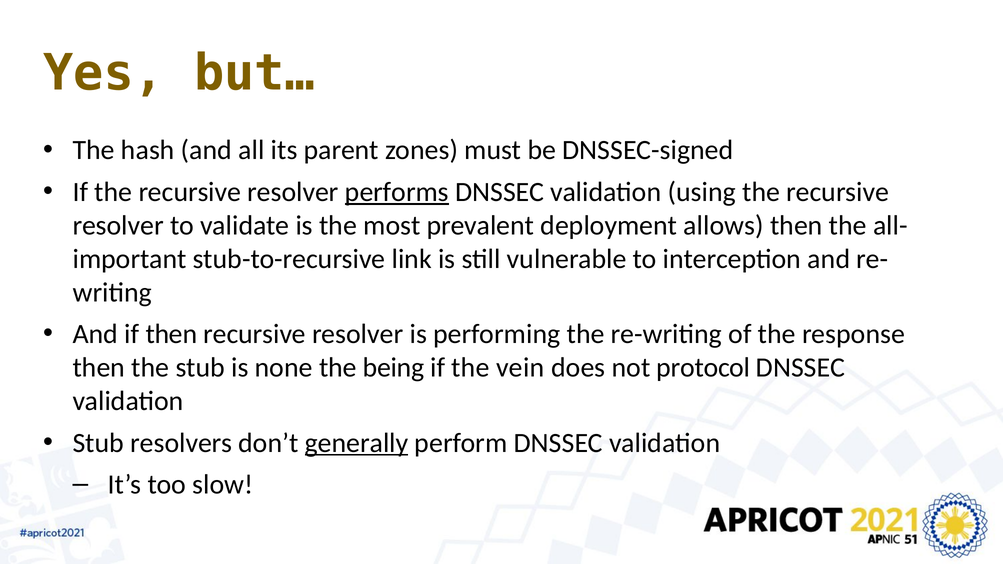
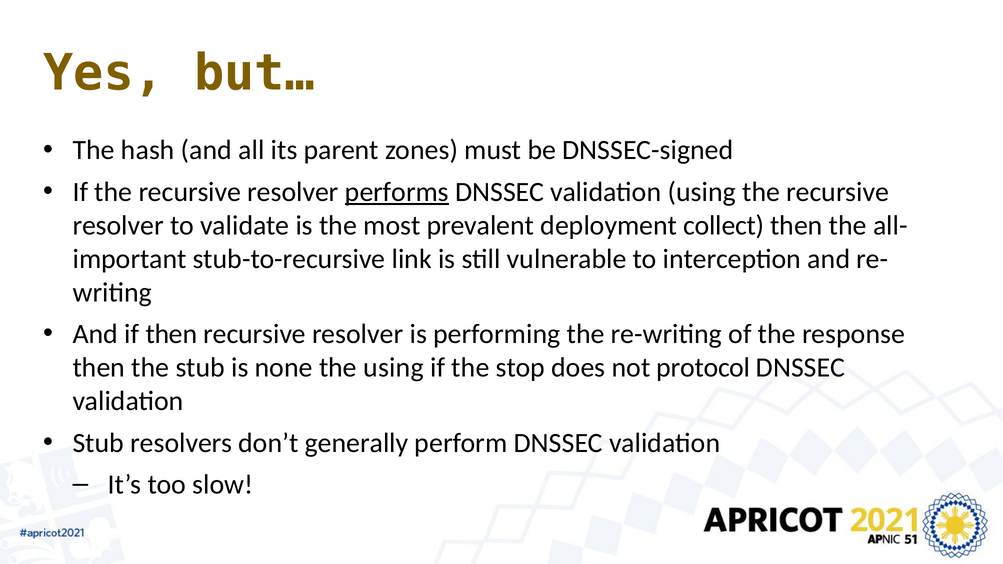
allows: allows -> collect
the being: being -> using
vein: vein -> stop
generally underline: present -> none
